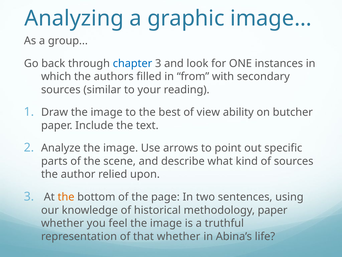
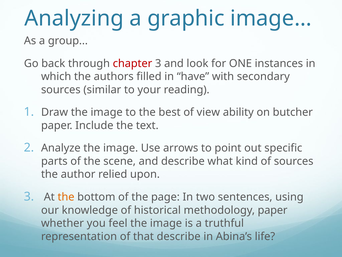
chapter colour: blue -> red
from: from -> have
that whether: whether -> describe
